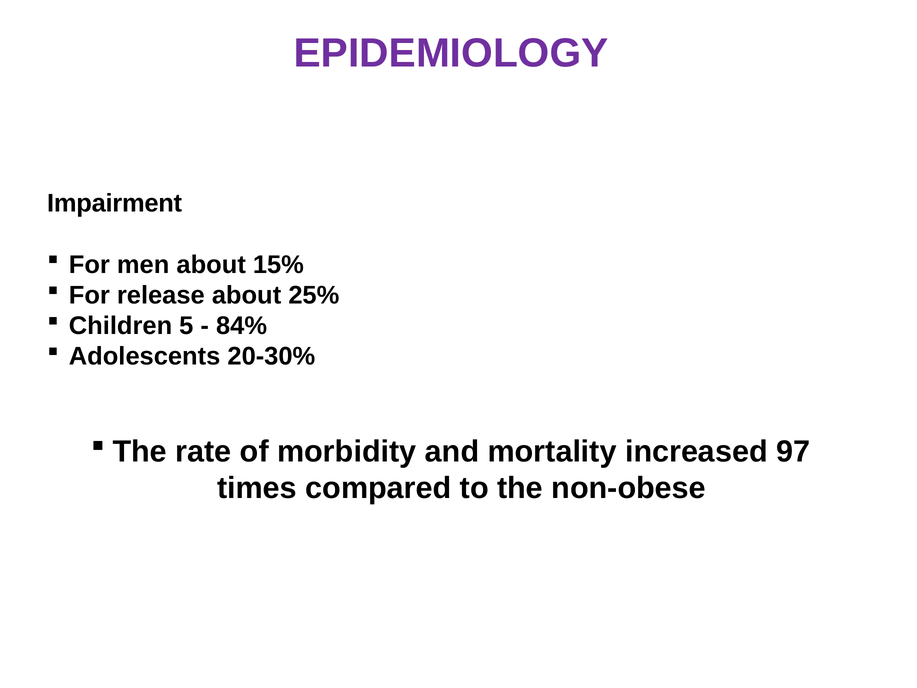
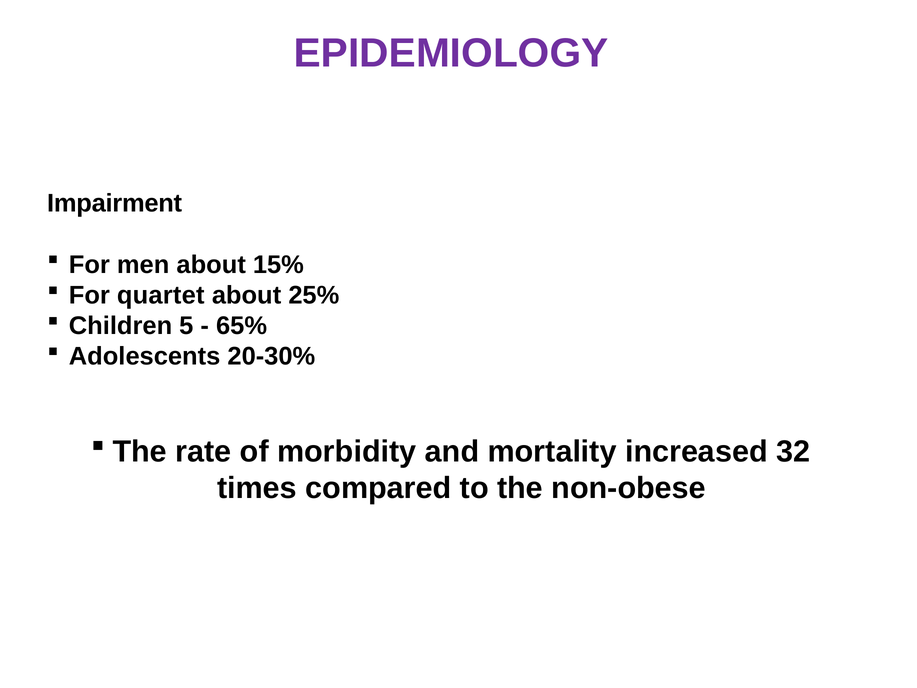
release: release -> quartet
84%: 84% -> 65%
97: 97 -> 32
